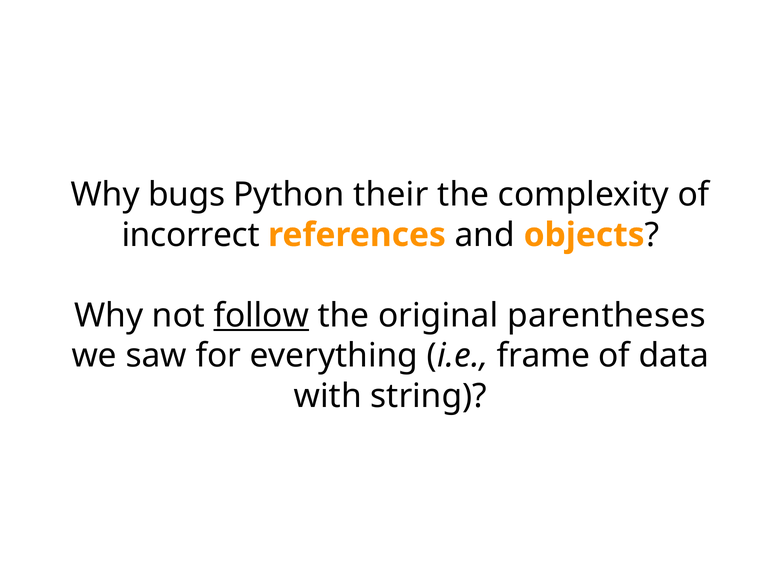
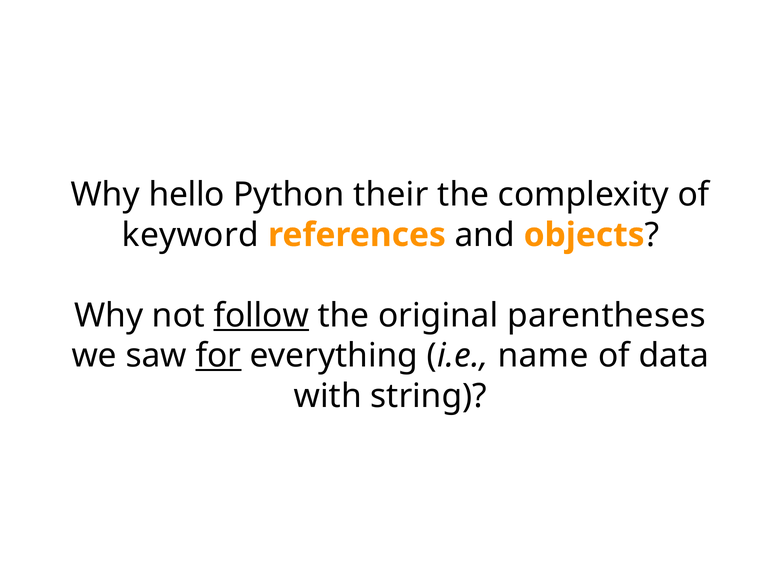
bugs: bugs -> hello
incorrect: incorrect -> keyword
for underline: none -> present
frame: frame -> name
